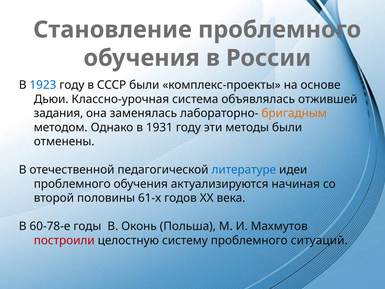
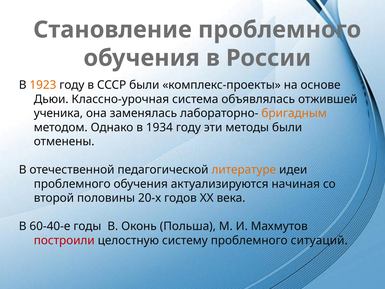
1923 colour: blue -> orange
задания: задания -> ученика
1931: 1931 -> 1934
литературе colour: blue -> orange
61-х: 61-х -> 20-х
60-78-е: 60-78-е -> 60-40-е
